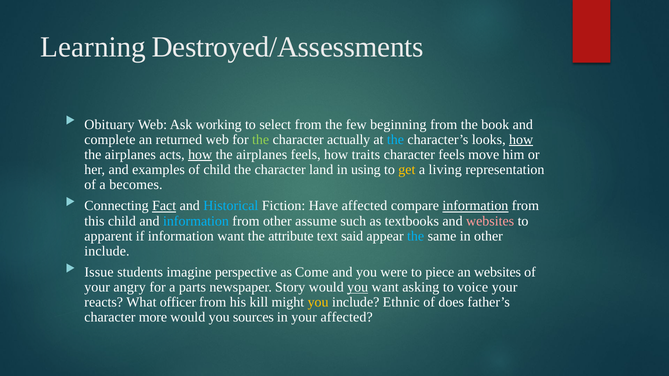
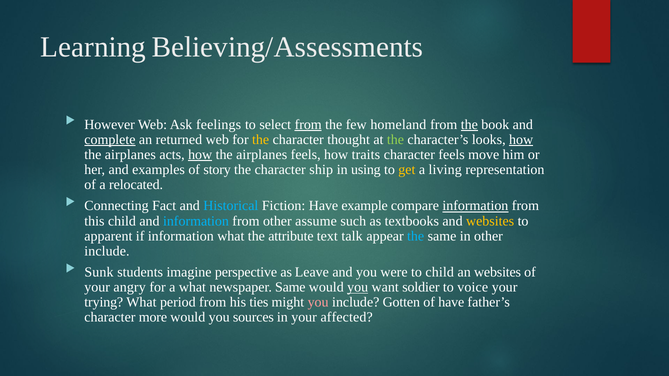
Destroyed/Assessments: Destroyed/Assessments -> Believing/Assessments
Obituary: Obituary -> However
working: working -> feelings
from at (308, 125) underline: none -> present
beginning: beginning -> homeland
the at (469, 125) underline: none -> present
complete underline: none -> present
the at (261, 140) colour: light green -> yellow
actually: actually -> thought
the at (395, 140) colour: light blue -> light green
of child: child -> story
land: land -> ship
becomes: becomes -> relocated
Fact underline: present -> none
Have affected: affected -> example
websites at (490, 221) colour: pink -> yellow
information want: want -> what
said: said -> talk
Issue: Issue -> Sunk
Come: Come -> Leave
to piece: piece -> child
a parts: parts -> what
newspaper Story: Story -> Same
asking: asking -> soldier
reacts: reacts -> trying
officer: officer -> period
kill: kill -> ties
you at (318, 303) colour: yellow -> pink
Ethnic: Ethnic -> Gotten
of does: does -> have
